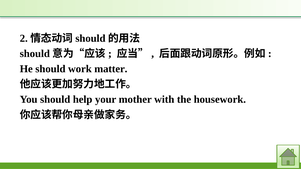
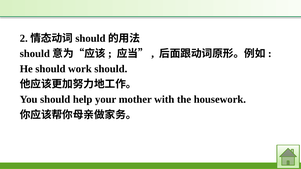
work matter: matter -> should
